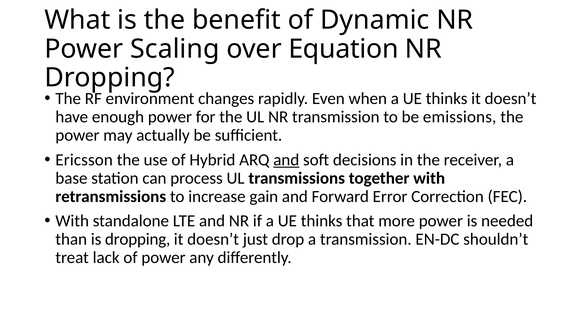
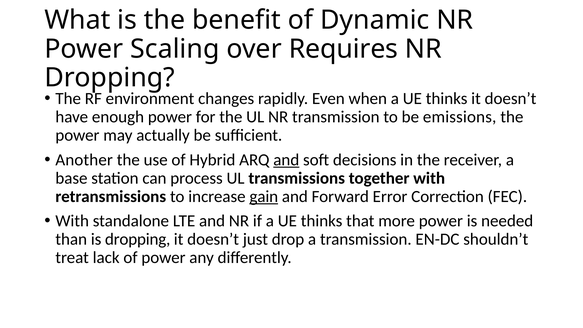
Equation: Equation -> Requires
Ericsson: Ericsson -> Another
gain underline: none -> present
